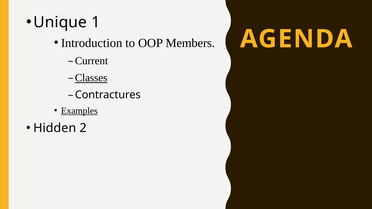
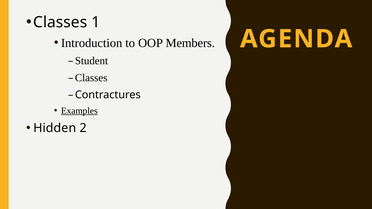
Unique at (60, 22): Unique -> Classes
Current: Current -> Student
Classes at (91, 78) underline: present -> none
